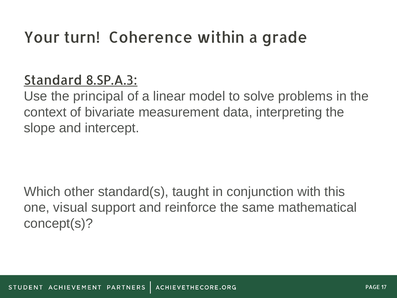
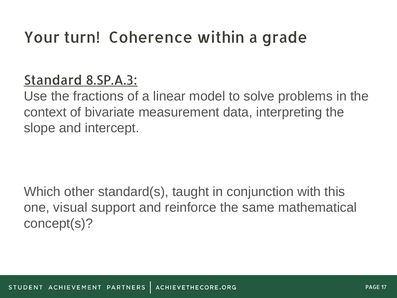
principal: principal -> fractions
